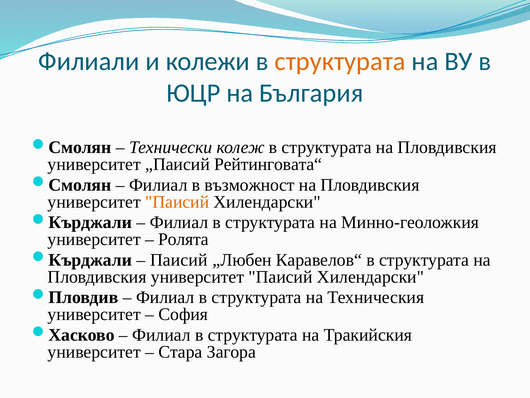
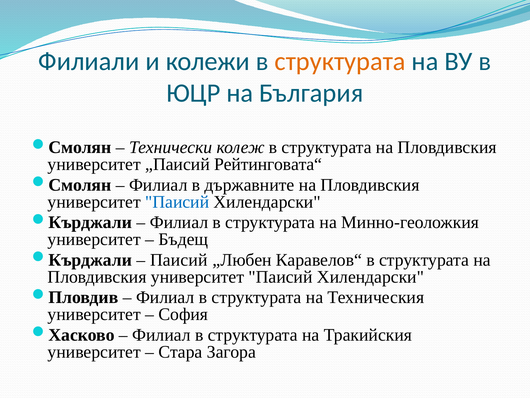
възможност: възможност -> държавните
Паисий at (177, 202) colour: orange -> blue
Ролята: Ролята -> Бъдещ
